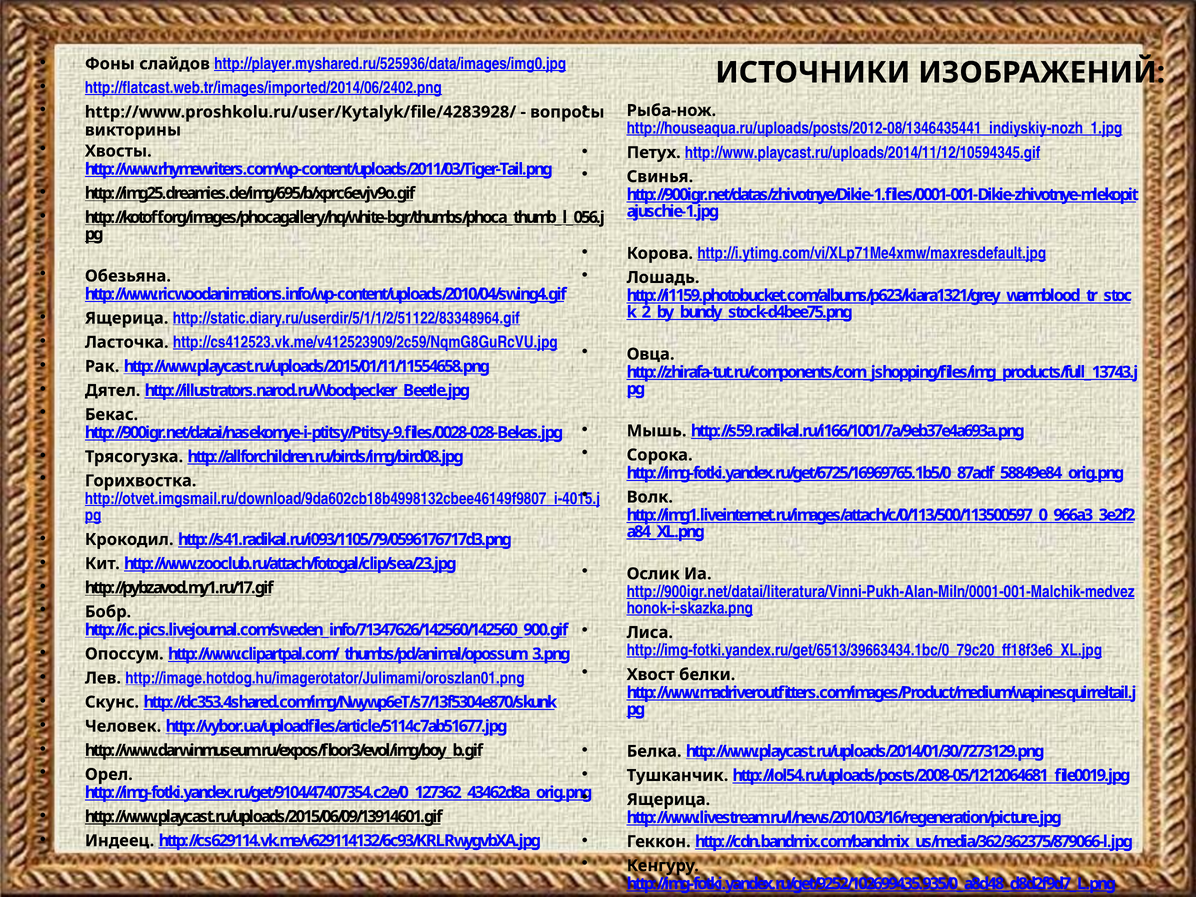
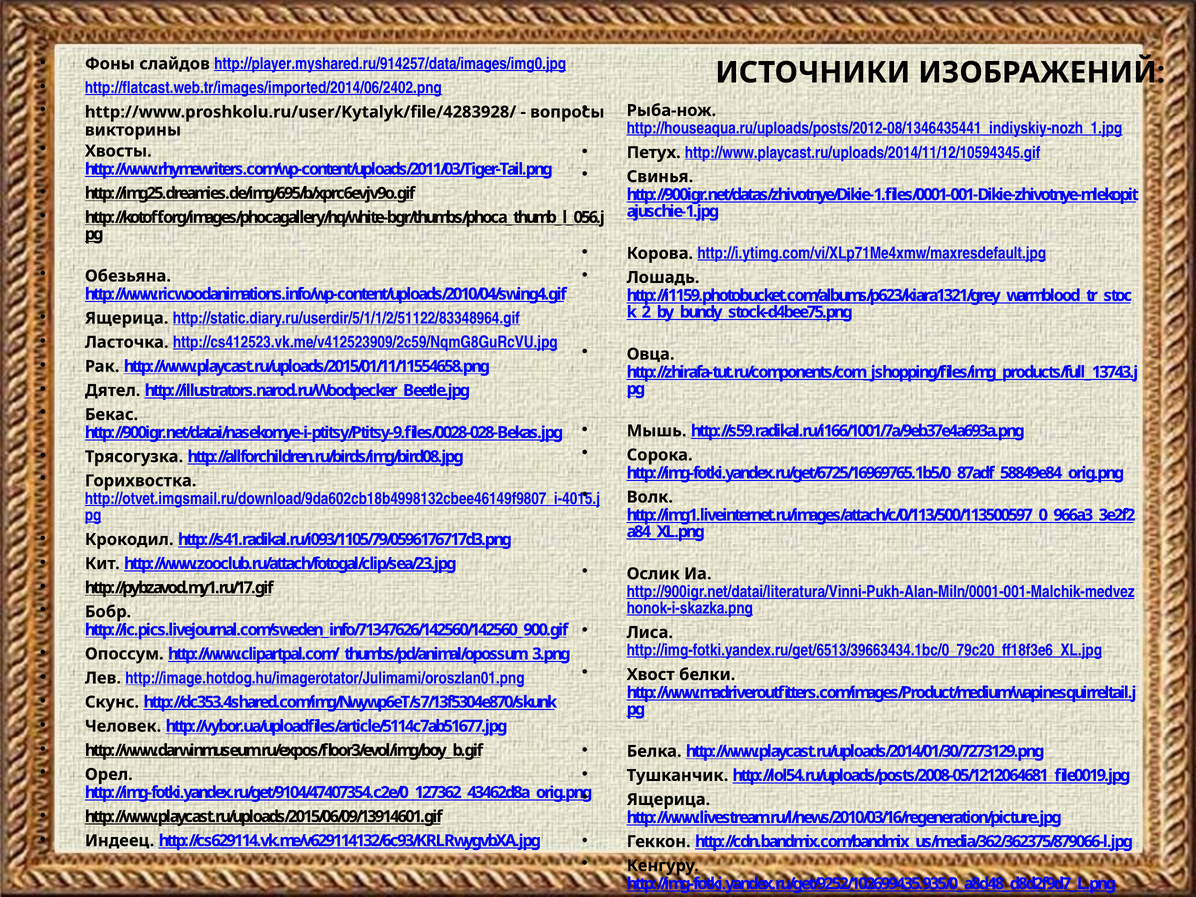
http://player.myshared.ru/525936/data/images/img0.jpg: http://player.myshared.ru/525936/data/images/img0.jpg -> http://player.myshared.ru/914257/data/images/img0.jpg
